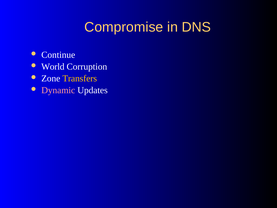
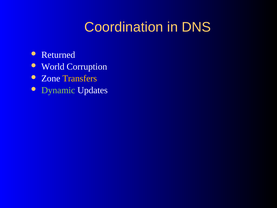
Compromise: Compromise -> Coordination
Continue: Continue -> Returned
Dynamic colour: pink -> light green
